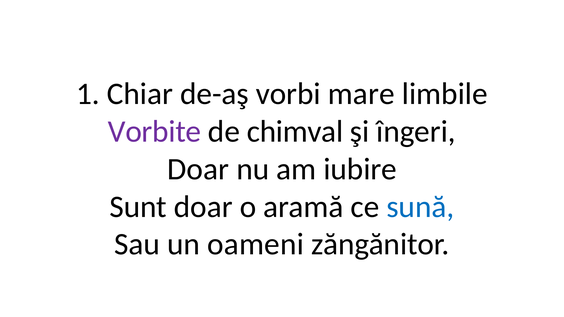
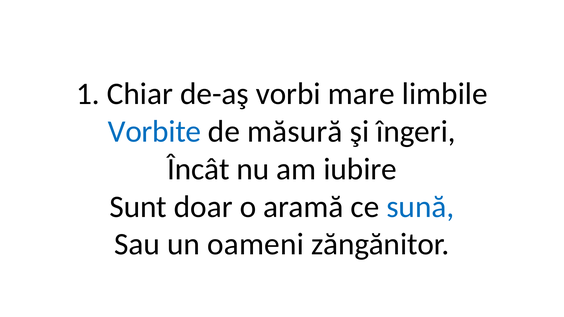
Vorbite colour: purple -> blue
chimval: chimval -> măsură
Doar at (198, 169): Doar -> Încât
